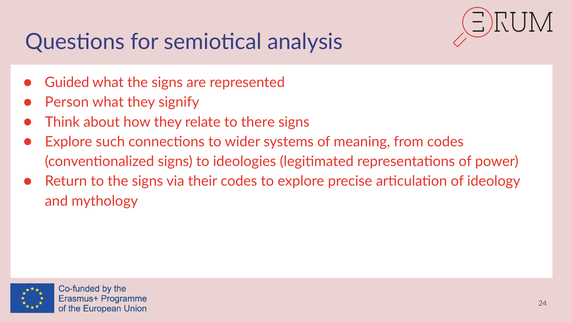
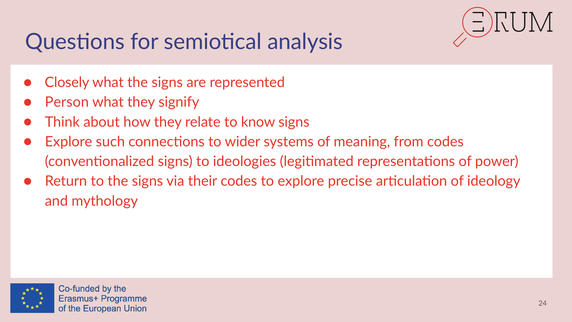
Guided: Guided -> Closely
there: there -> know
